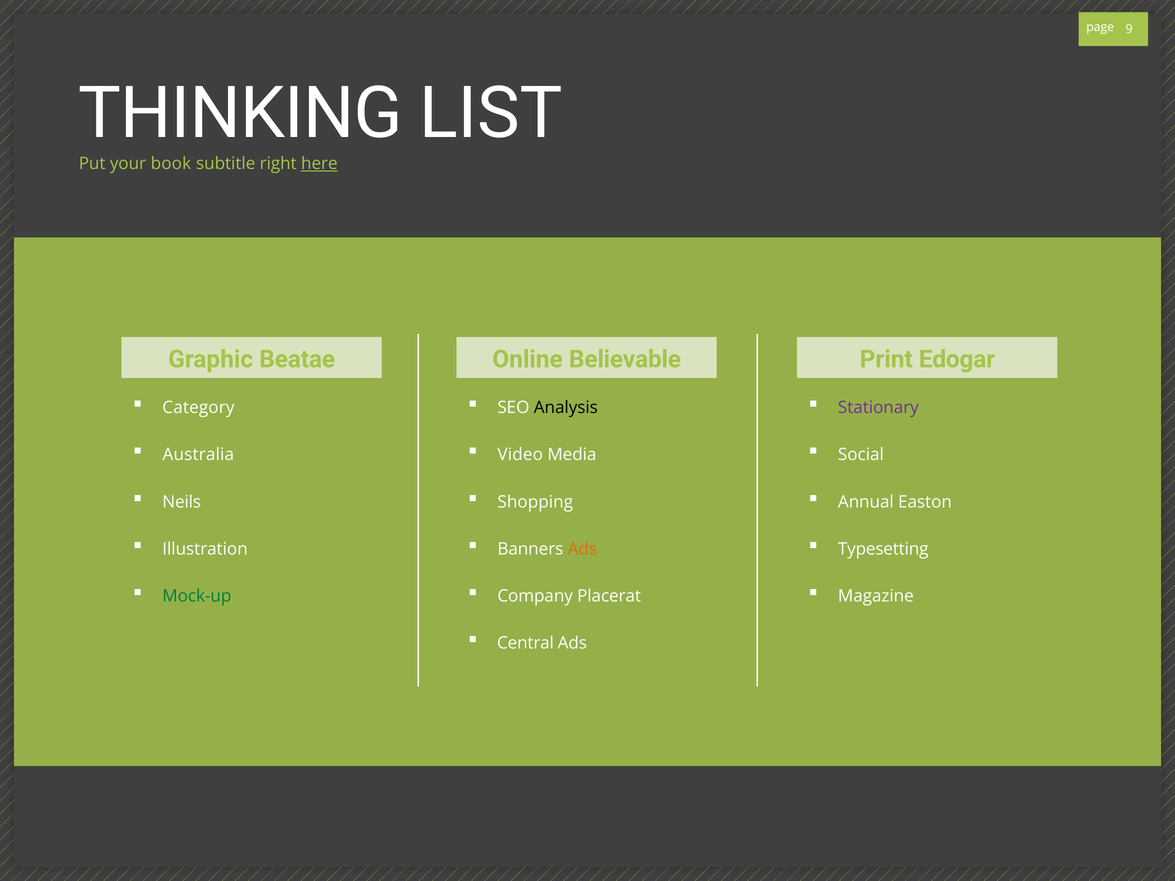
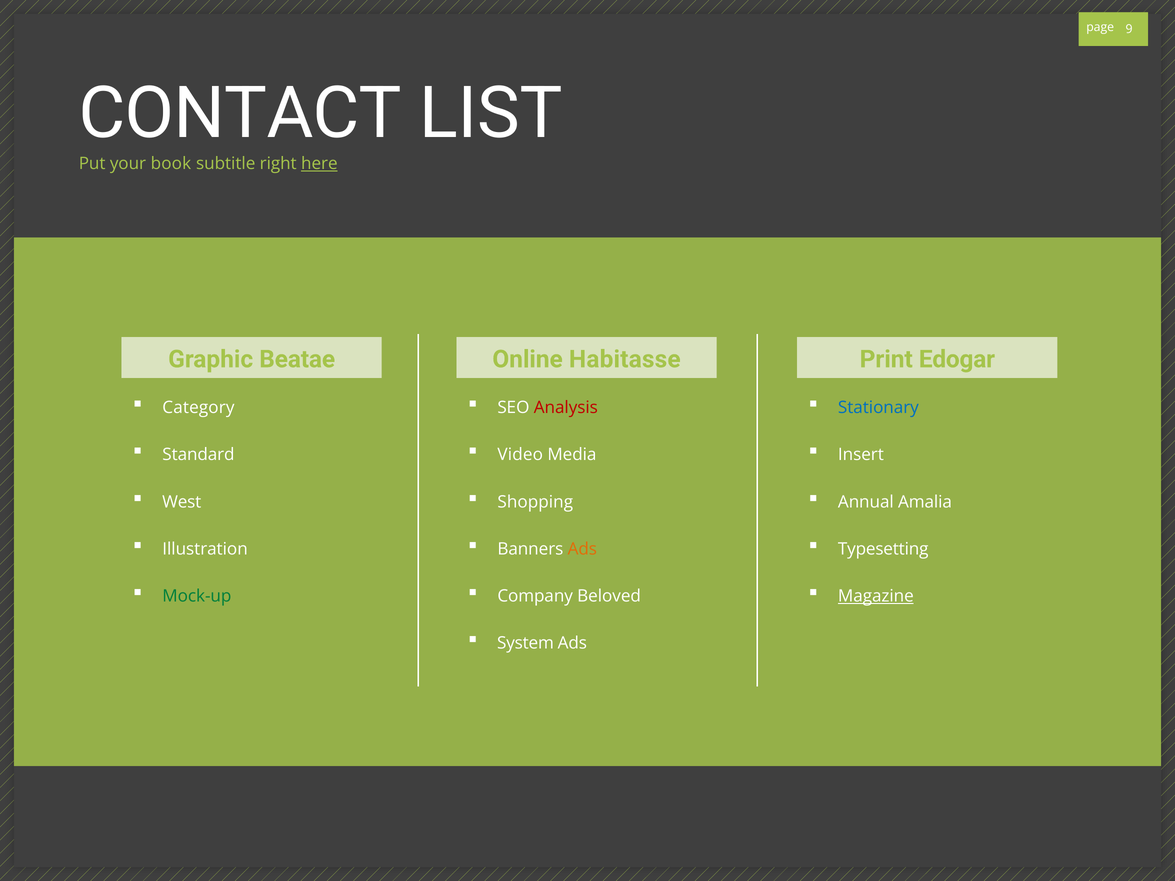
THINKING: THINKING -> CONTACT
Believable: Believable -> Habitasse
Analysis colour: black -> red
Stationary colour: purple -> blue
Australia: Australia -> Standard
Social: Social -> Insert
Neils: Neils -> West
Easton: Easton -> Amalia
Placerat: Placerat -> Beloved
Magazine underline: none -> present
Central: Central -> System
